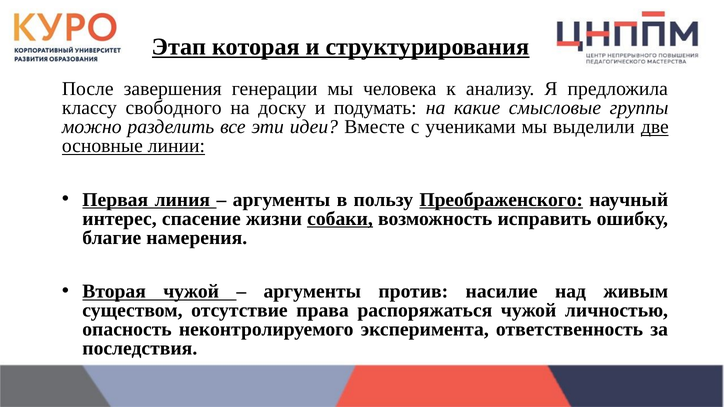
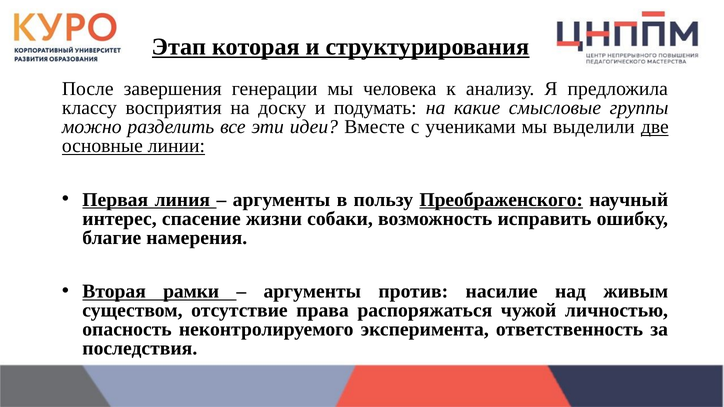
свободного: свободного -> восприятия
собаки underline: present -> none
Вторая чужой: чужой -> рамки
